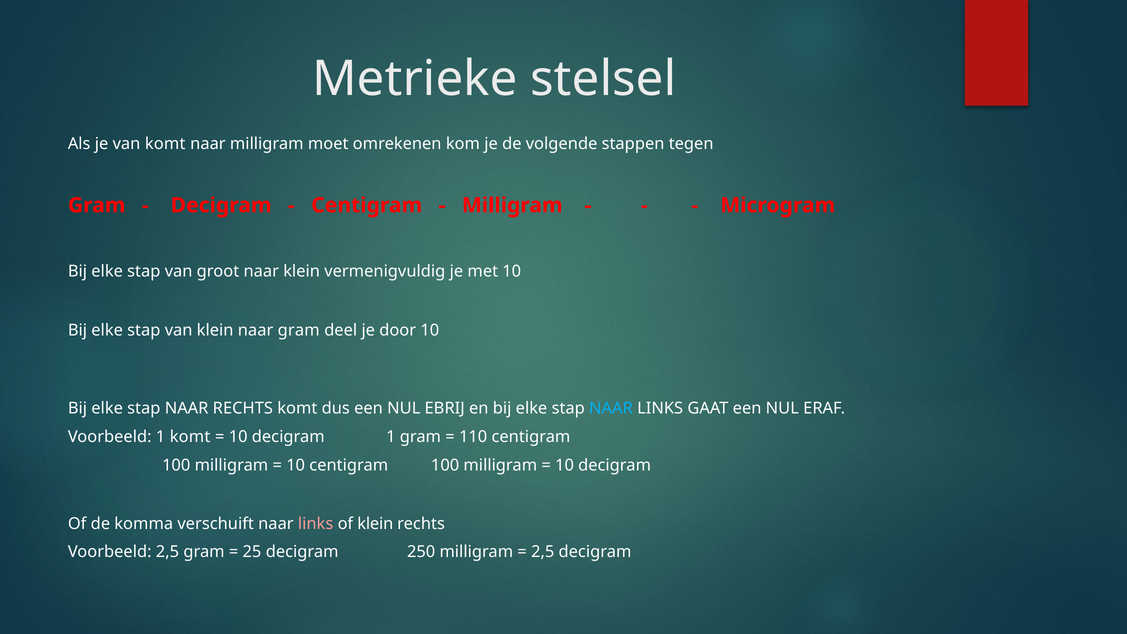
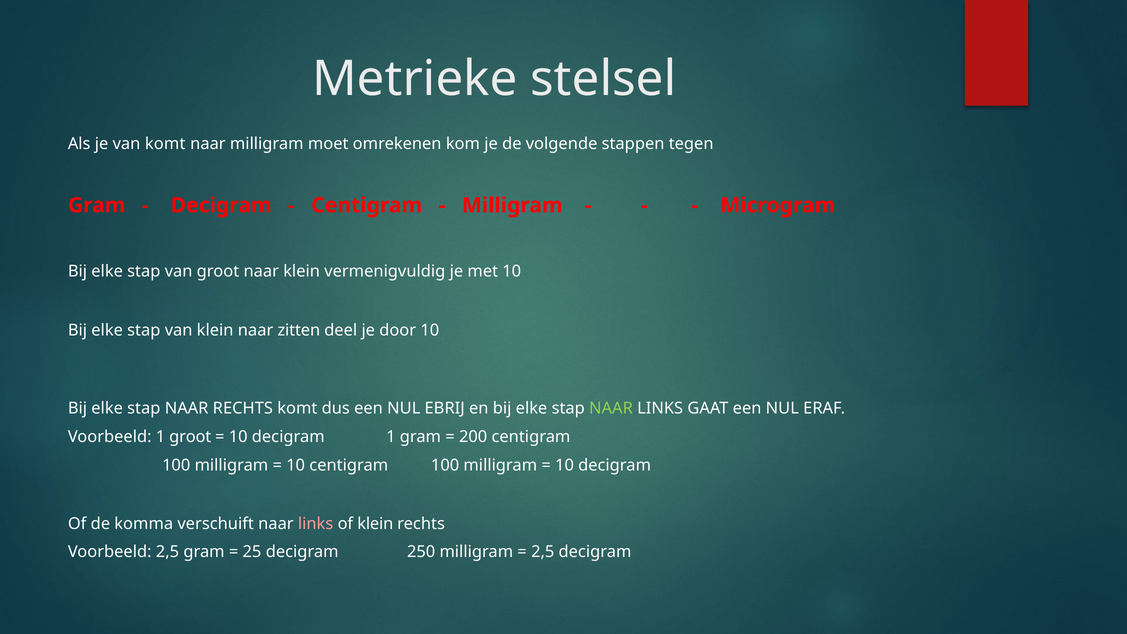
naar gram: gram -> zitten
NAAR at (611, 408) colour: light blue -> light green
1 komt: komt -> groot
110: 110 -> 200
